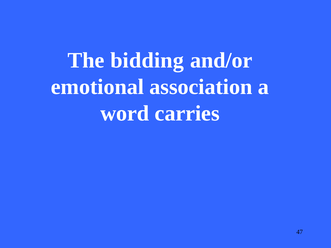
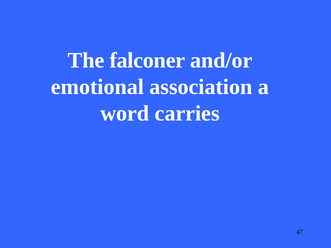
bidding: bidding -> falconer
